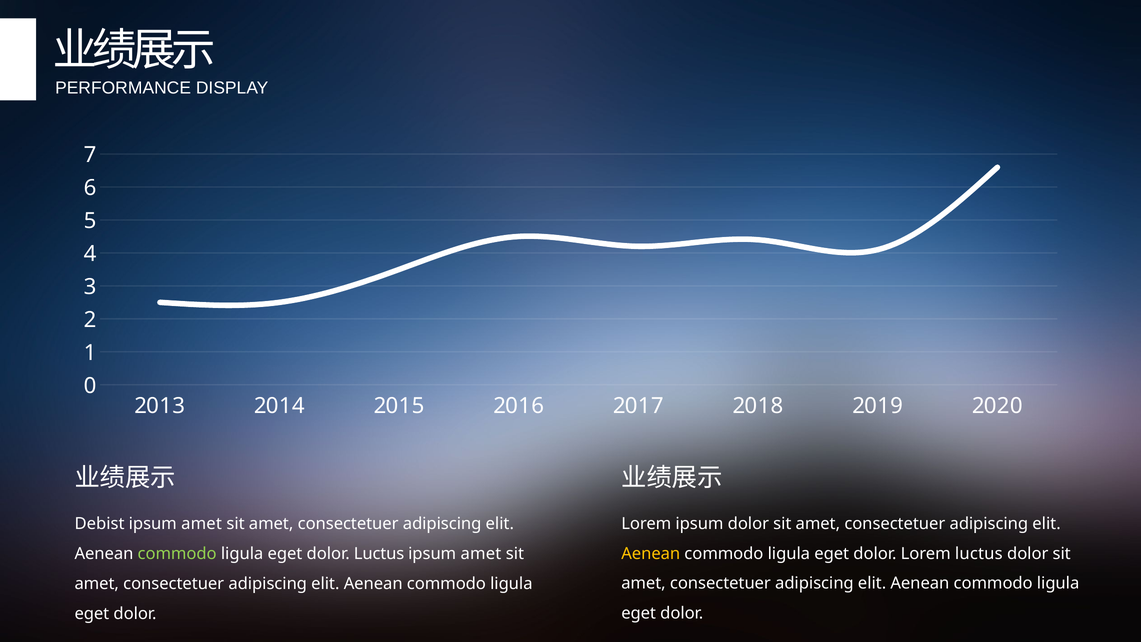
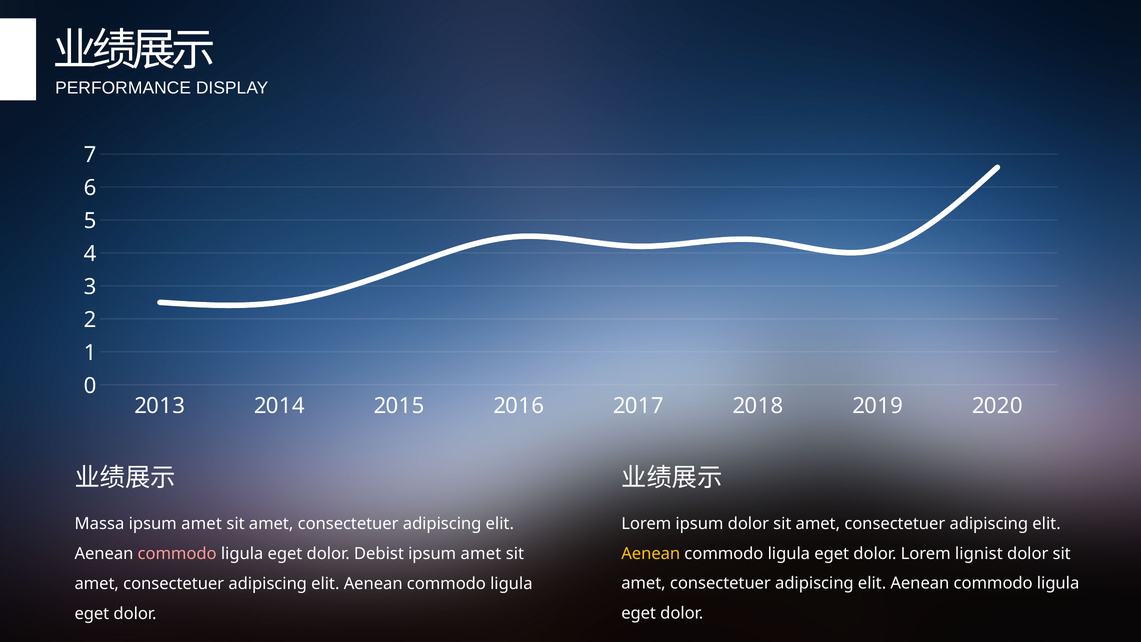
Debist: Debist -> Massa
Lorem luctus: luctus -> lignist
commodo at (177, 554) colour: light green -> pink
dolor Luctus: Luctus -> Debist
